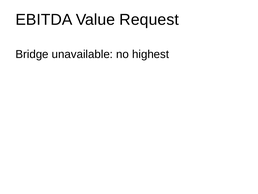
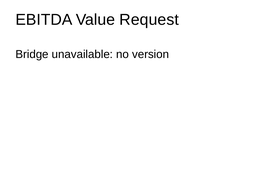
highest: highest -> version
